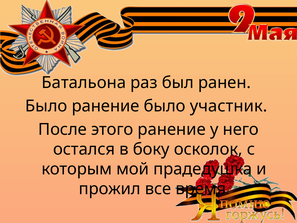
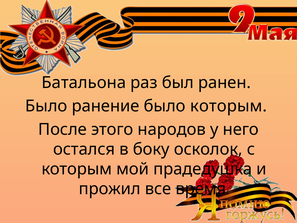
было участник: участник -> которым
этого ранение: ранение -> народов
